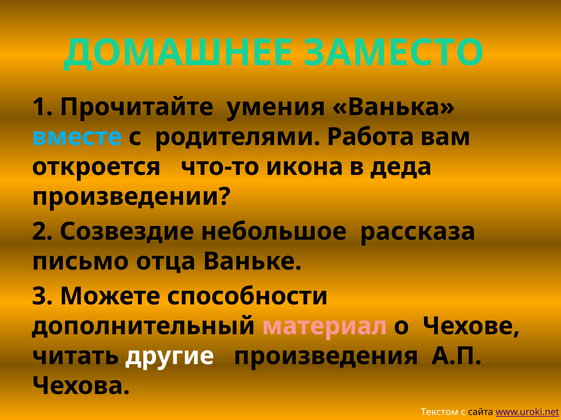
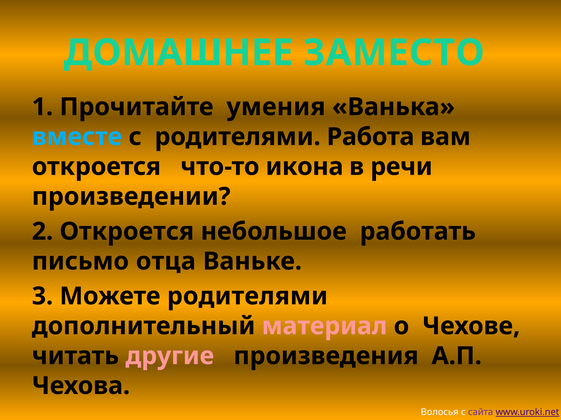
деда: деда -> речи
2 Созвездие: Созвездие -> Откроется
рассказа: рассказа -> работать
Можете способности: способности -> родителями
другие colour: white -> pink
Текстом: Текстом -> Волосья
сайта colour: black -> purple
